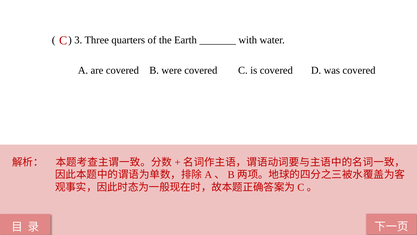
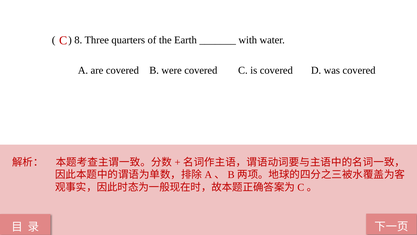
3: 3 -> 8
